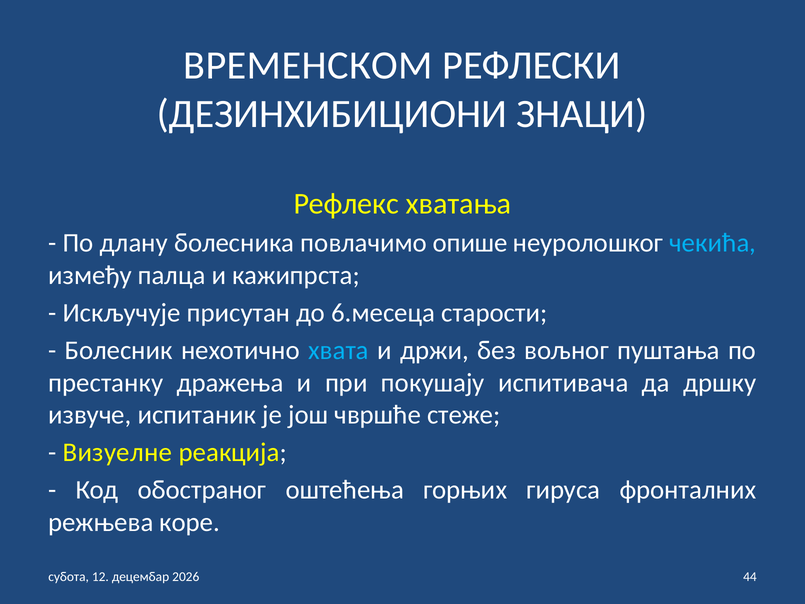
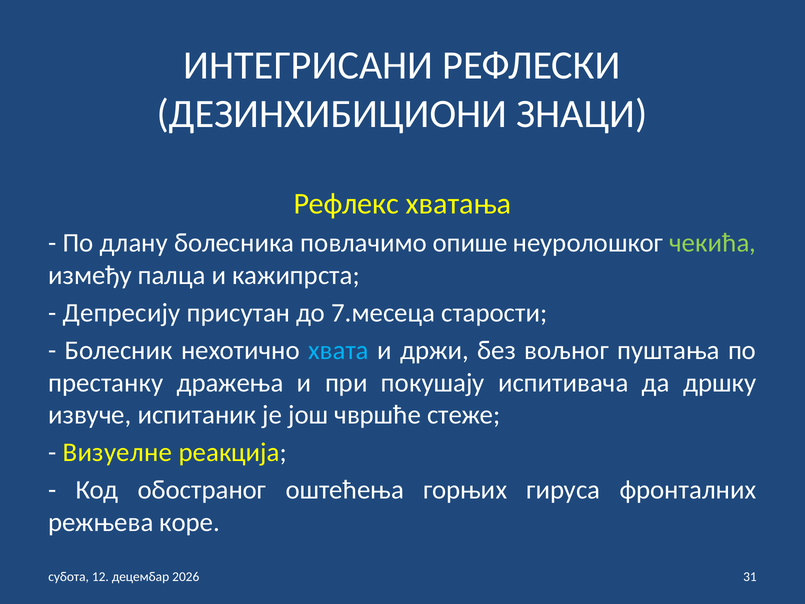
ВРЕМЕНСКОМ: ВРЕМЕНСКОМ -> ИНТЕГРИСАНИ
чекића colour: light blue -> light green
Искључује: Искључује -> Депресију
6.месеца: 6.месеца -> 7.месеца
44: 44 -> 31
